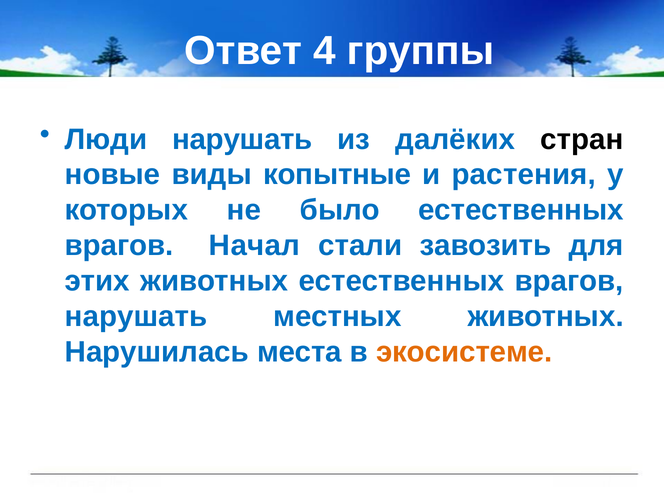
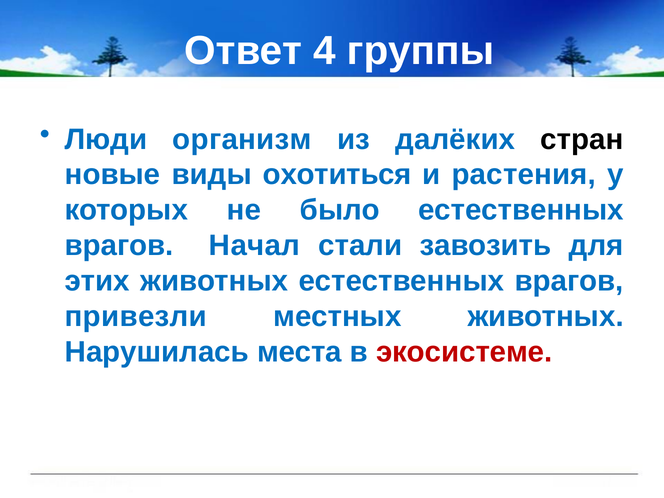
Люди нарушать: нарушать -> организм
копытные: копытные -> охотиться
нарушать at (136, 316): нарушать -> привезли
экосистеме colour: orange -> red
